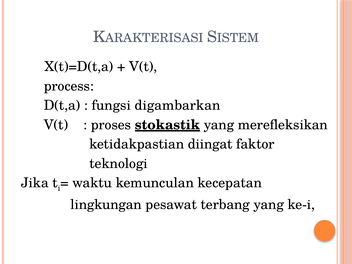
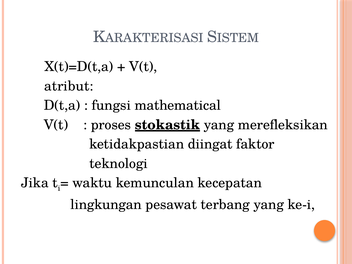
process: process -> atribut
digambarkan: digambarkan -> mathematical
